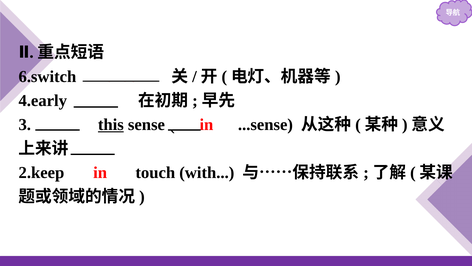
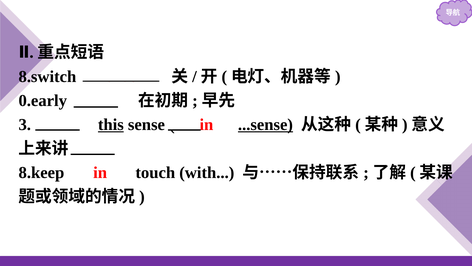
6.switch: 6.switch -> 8.switch
4.early: 4.early -> 0.early
...sense underline: none -> present
2.keep: 2.keep -> 8.keep
